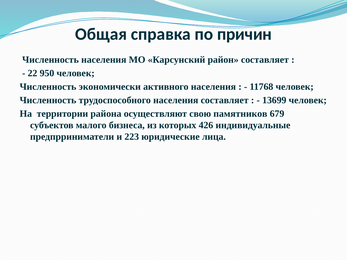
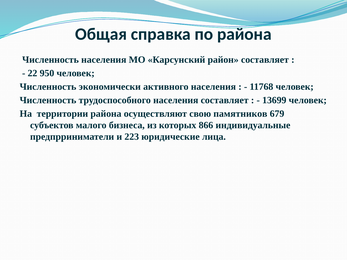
по причин: причин -> района
426: 426 -> 866
